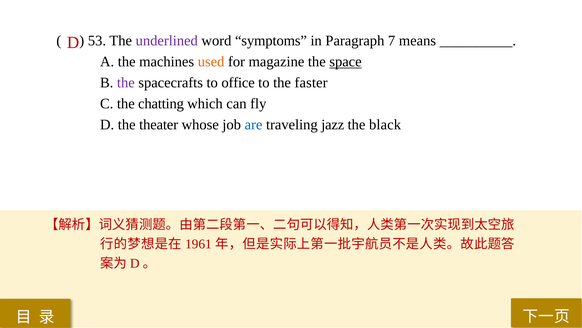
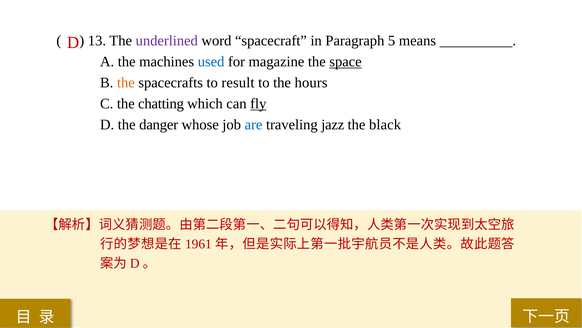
53: 53 -> 13
symptoms: symptoms -> spacecraft
7: 7 -> 5
used colour: orange -> blue
the at (126, 83) colour: purple -> orange
office: office -> result
faster: faster -> hours
fly underline: none -> present
theater: theater -> danger
